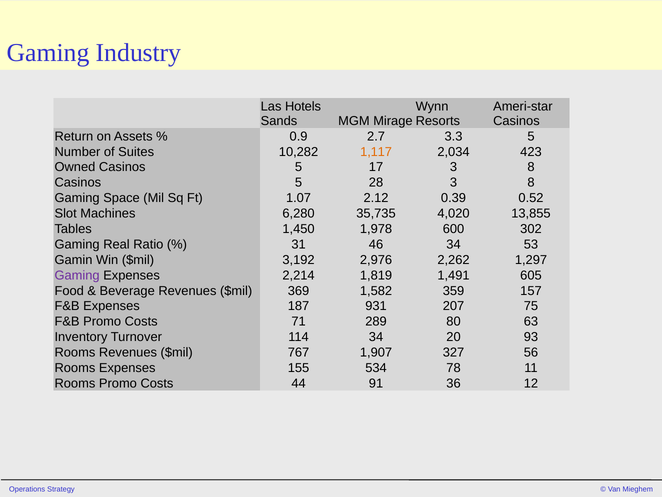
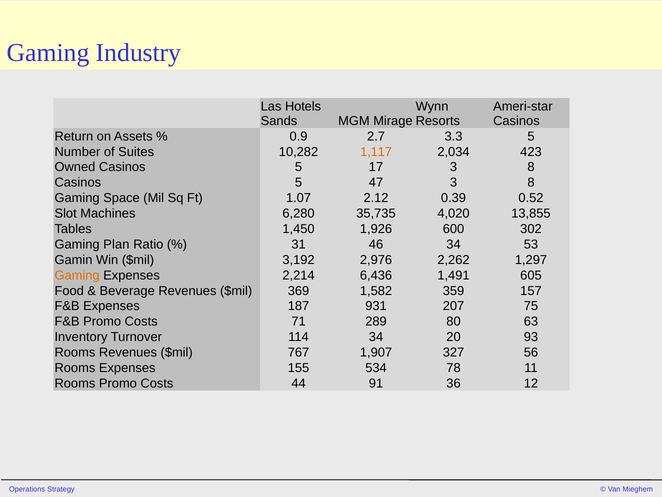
28: 28 -> 47
1,978: 1,978 -> 1,926
Real: Real -> Plan
Gaming at (77, 275) colour: purple -> orange
1,819: 1,819 -> 6,436
